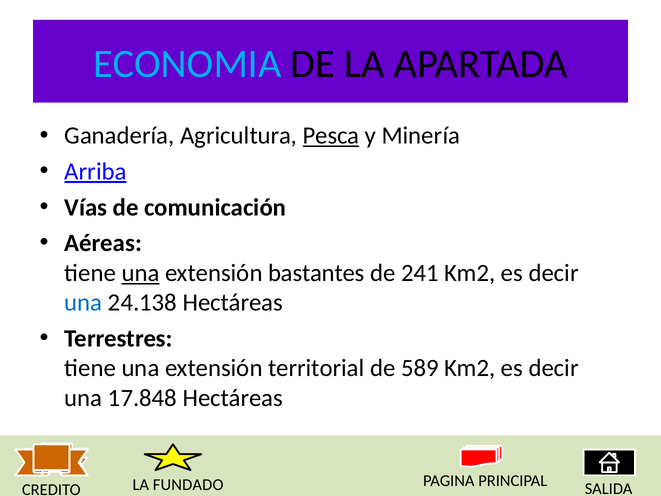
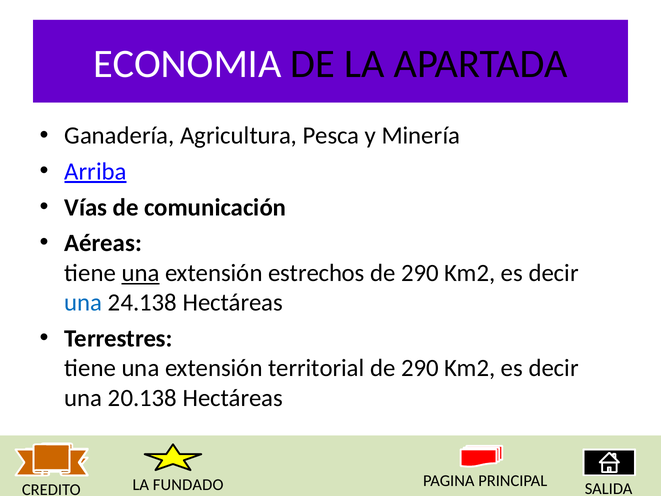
ECONOMIA colour: light blue -> white
Pesca underline: present -> none
bastantes: bastantes -> estrechos
241 at (420, 273): 241 -> 290
territorial de 589: 589 -> 290
17.848: 17.848 -> 20.138
